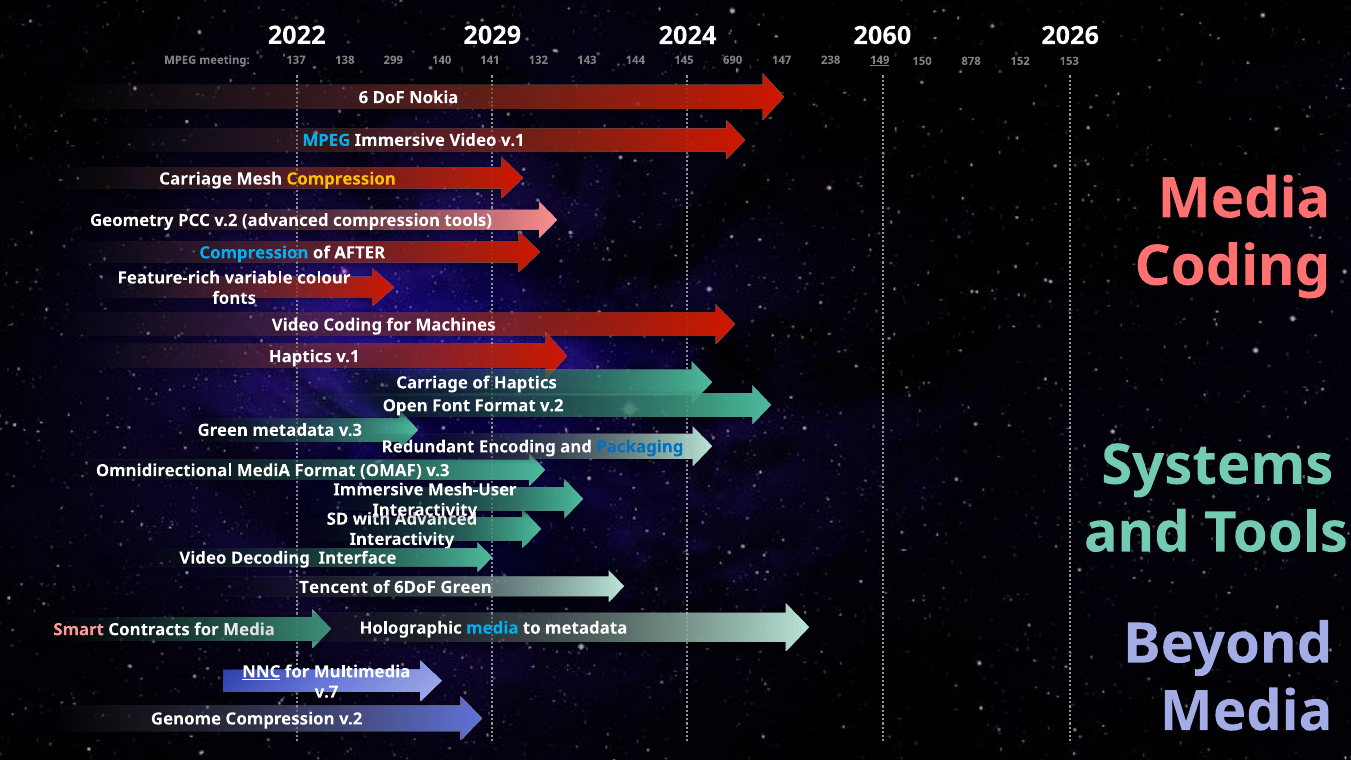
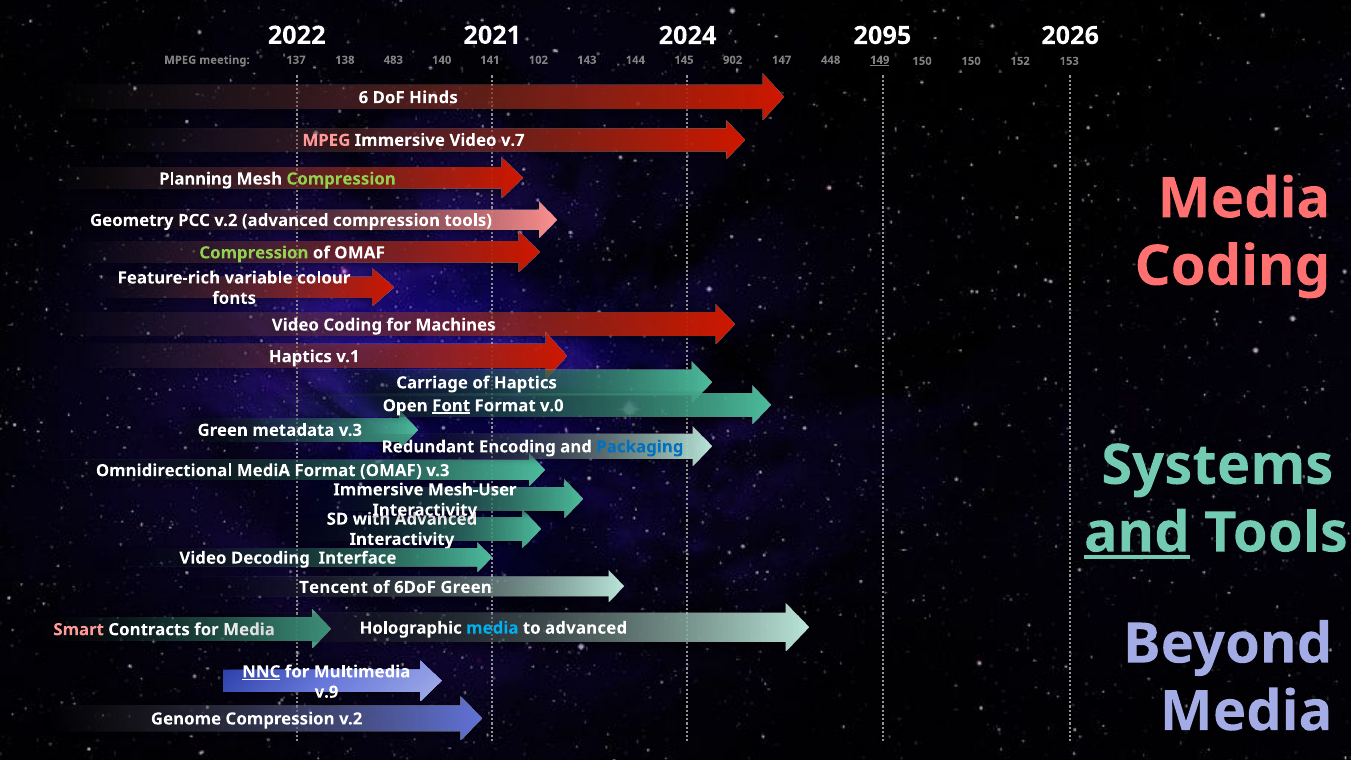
2029: 2029 -> 2021
2060: 2060 -> 2095
299: 299 -> 483
132: 132 -> 102
690: 690 -> 902
238: 238 -> 448
150 878: 878 -> 150
Nokia: Nokia -> Hinds
MPEG at (326, 140) colour: light blue -> pink
Video v.1: v.1 -> v.7
Carriage at (196, 179): Carriage -> Planning
Compression at (341, 179) colour: yellow -> light green
Compression at (254, 253) colour: light blue -> light green
of AFTER: AFTER -> OMAF
Font underline: none -> present
Format v.2: v.2 -> v.0
and at (1137, 533) underline: none -> present
to metadata: metadata -> advanced
v.7: v.7 -> v.9
